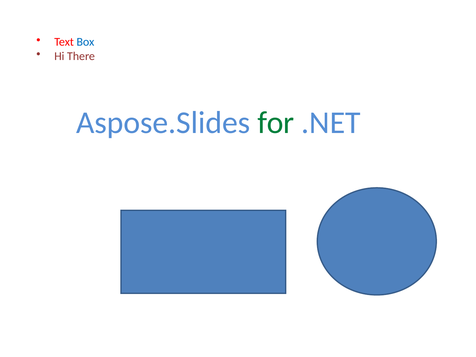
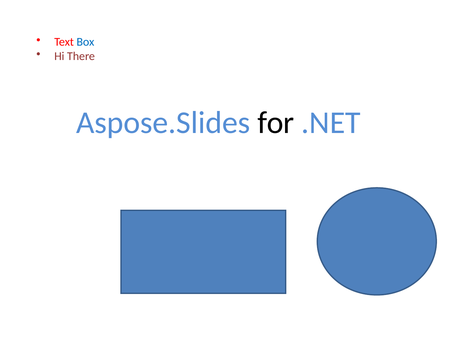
for colour: green -> black
